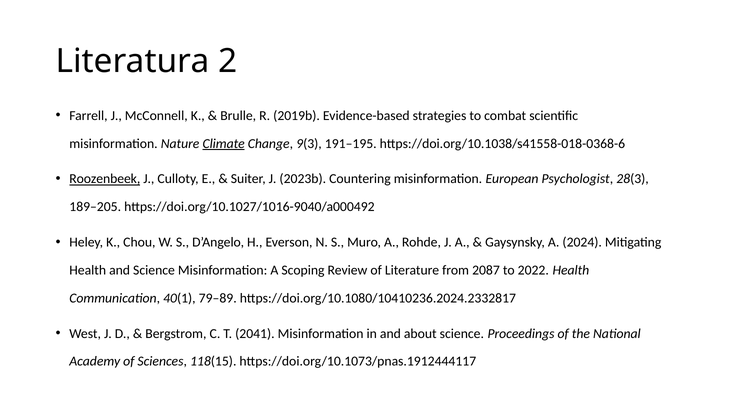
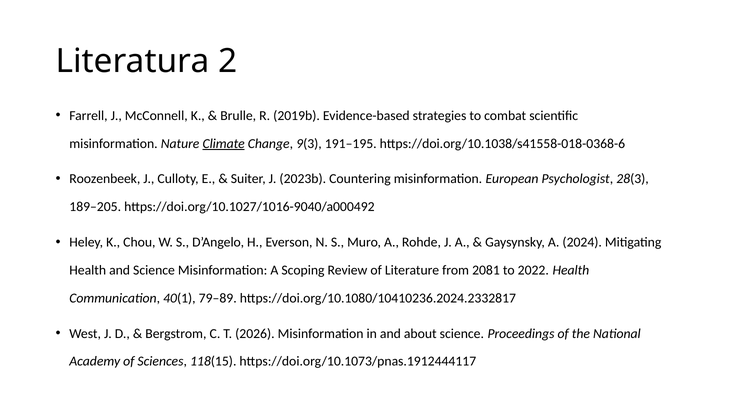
Roozenbeek underline: present -> none
2087: 2087 -> 2081
2041: 2041 -> 2026
